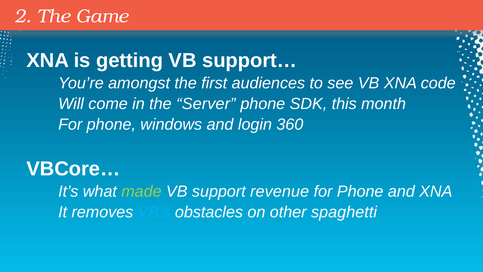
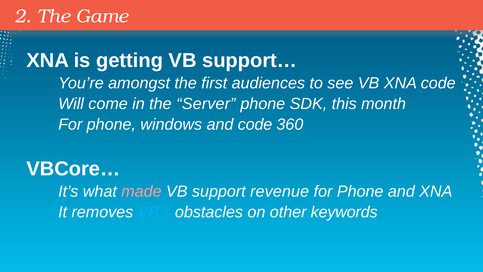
and login: login -> code
made colour: light green -> pink
spaghetti: spaghetti -> keywords
